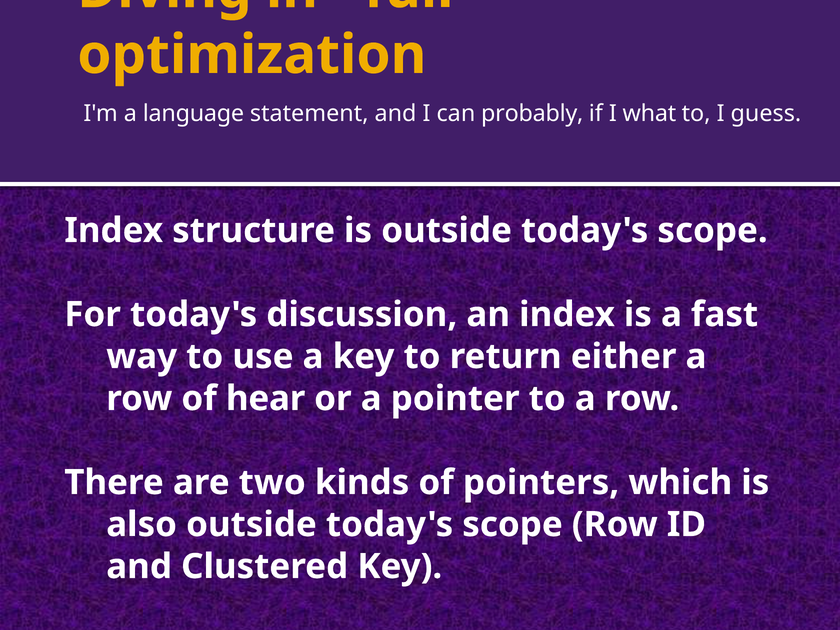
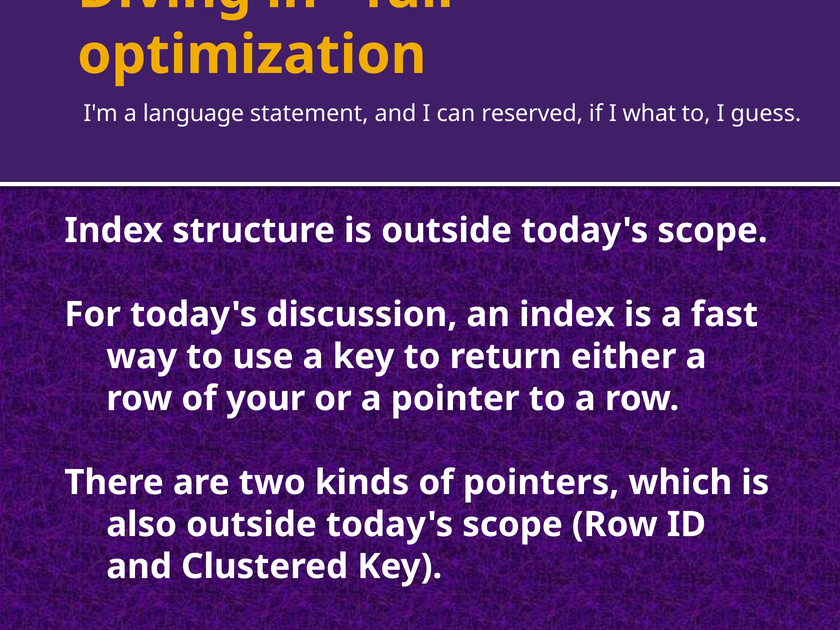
probably: probably -> reserved
hear: hear -> your
